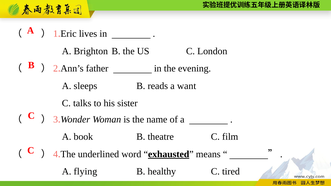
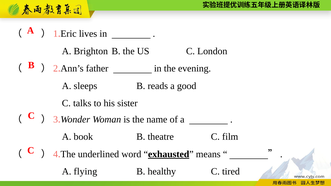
want: want -> good
